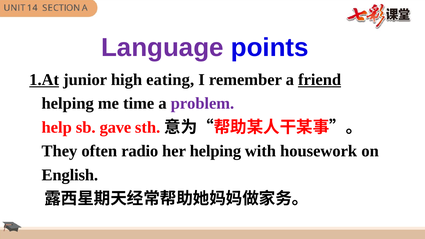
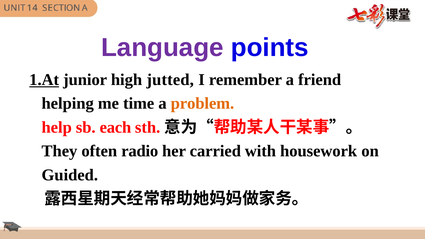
eating: eating -> jutted
friend underline: present -> none
problem colour: purple -> orange
gave: gave -> each
her helping: helping -> carried
English: English -> Guided
